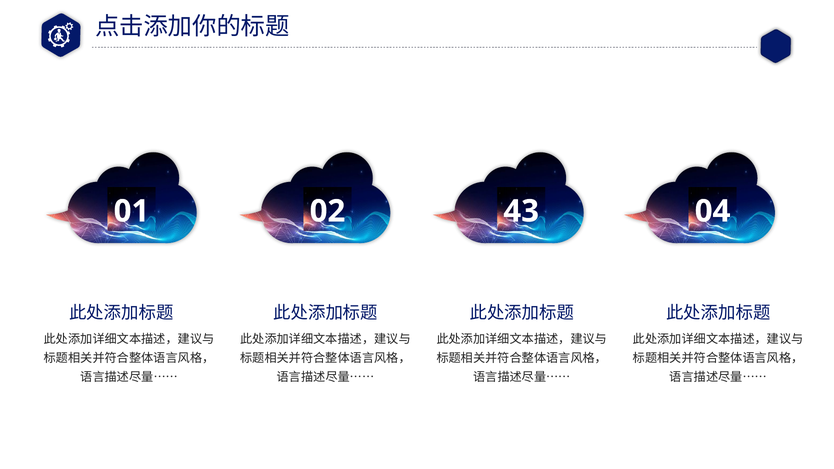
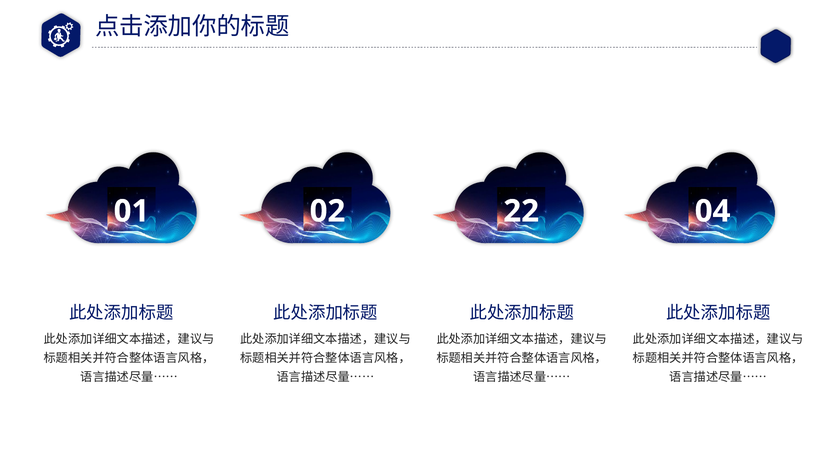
43: 43 -> 22
